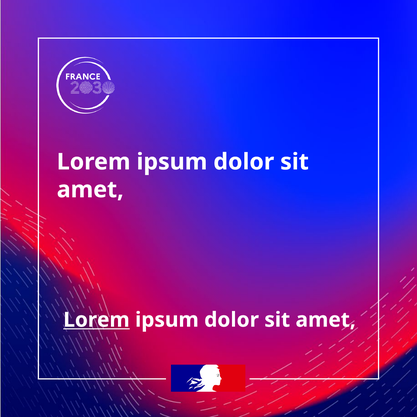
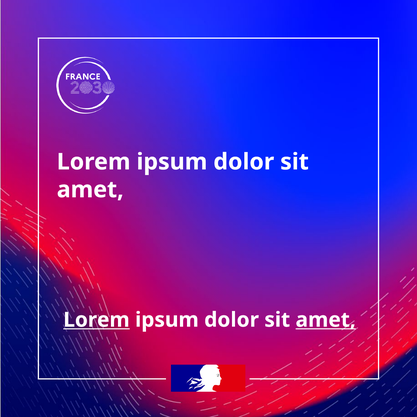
amet at (326, 320) underline: none -> present
